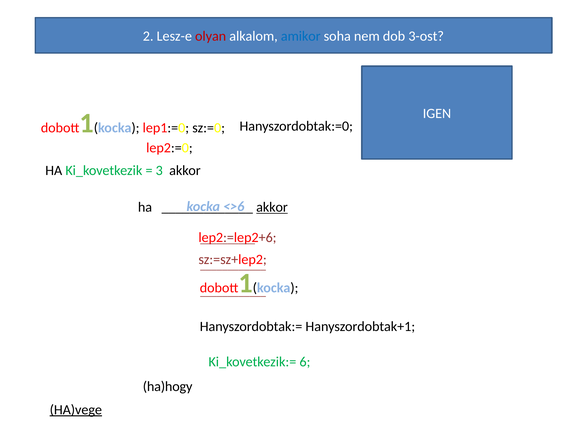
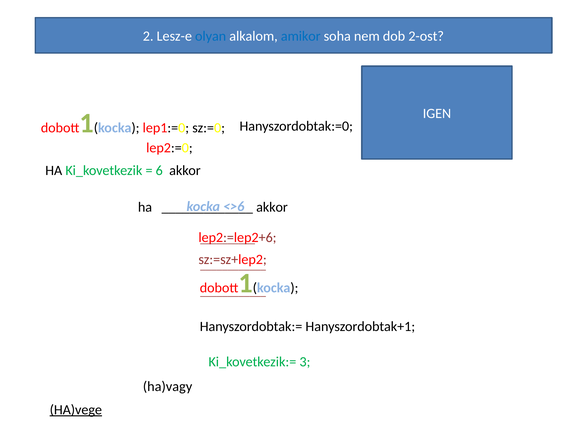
olyan colour: red -> blue
3-ost: 3-ost -> 2-ost
3: 3 -> 6
akkor at (272, 207) underline: present -> none
6: 6 -> 3
ha)hogy: ha)hogy -> ha)vagy
